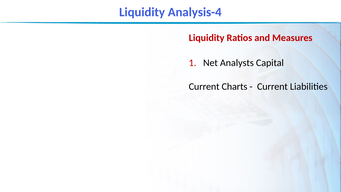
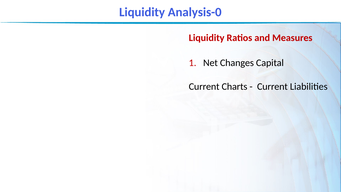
Analysis-4: Analysis-4 -> Analysis-0
Analysts: Analysts -> Changes
